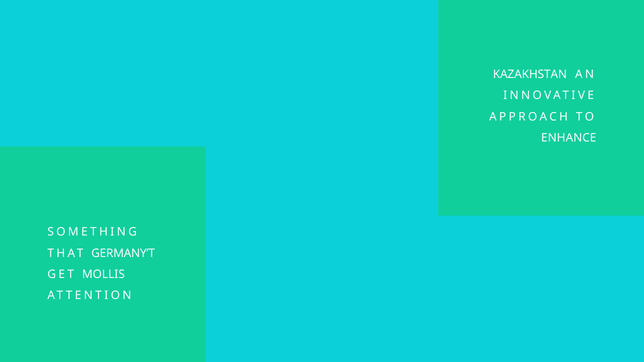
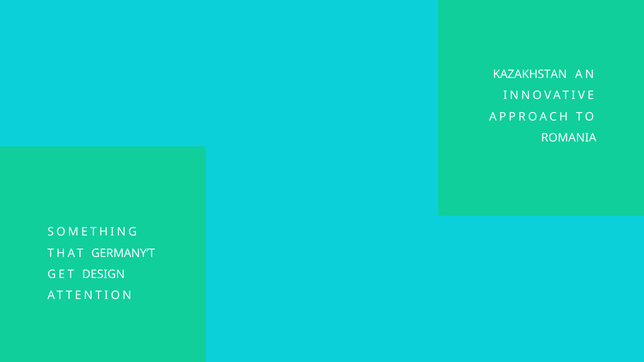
ENHANCE: ENHANCE -> ROMANIA
MOLLIS: MOLLIS -> DESIGN
